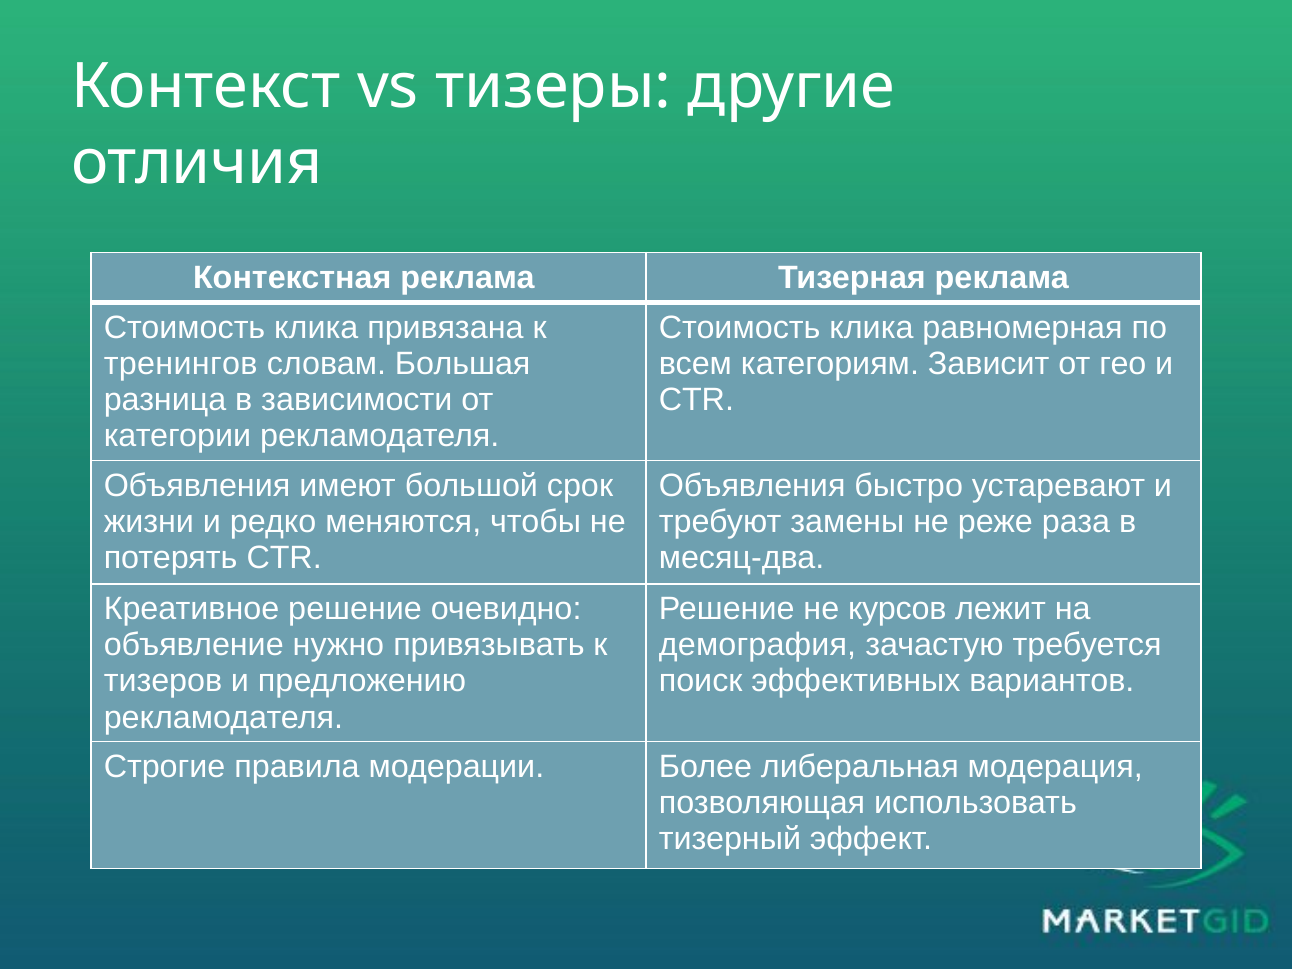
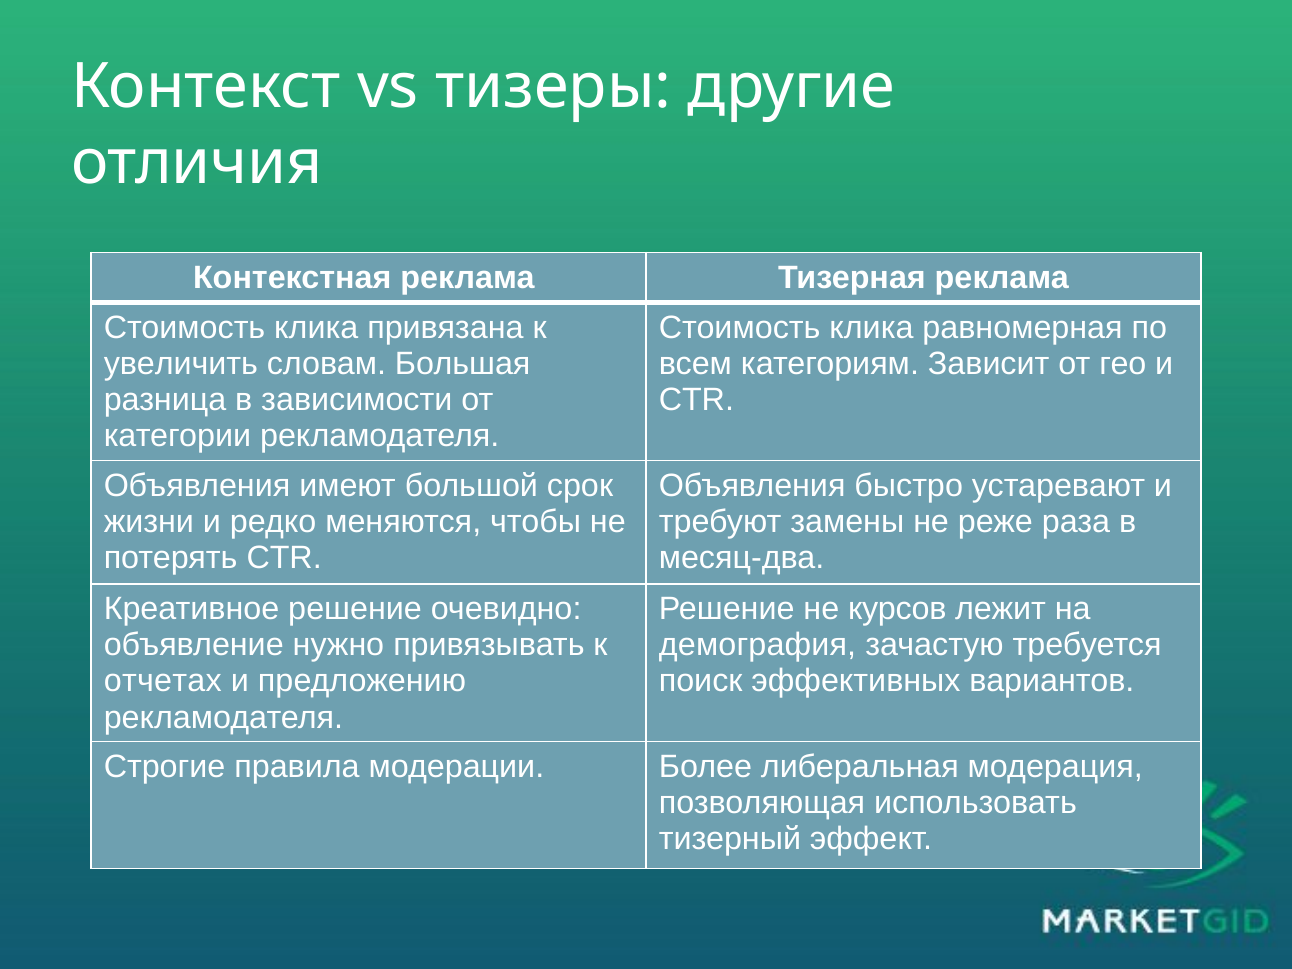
тренингов: тренингов -> увеличить
тизеров: тизеров -> отчетах
